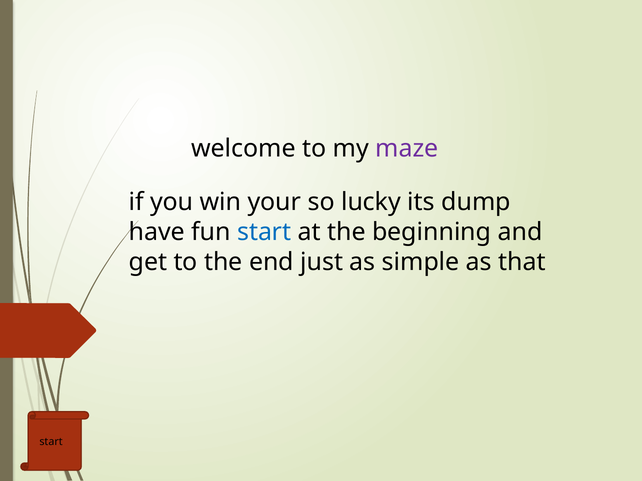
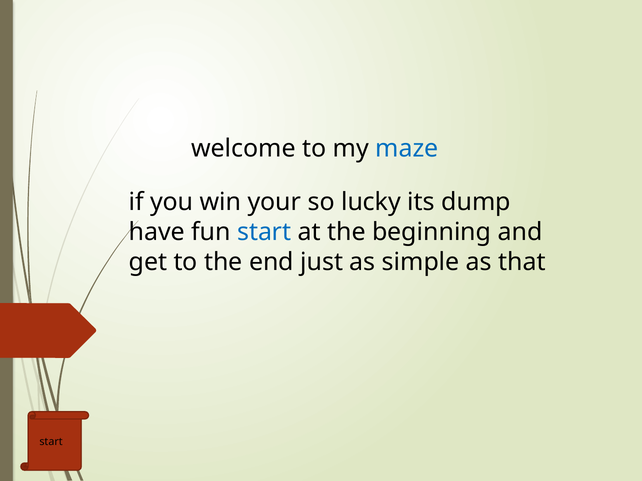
maze colour: purple -> blue
